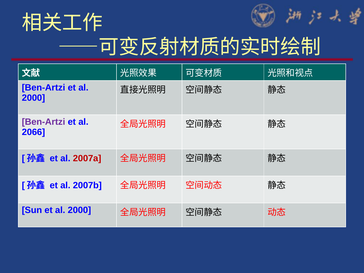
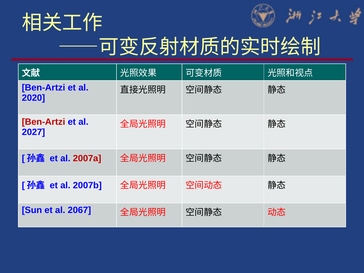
2000 at (33, 98): 2000 -> 2020
Ben-Artzi at (44, 122) colour: purple -> red
2066: 2066 -> 2027
Sun et al 2000: 2000 -> 2067
